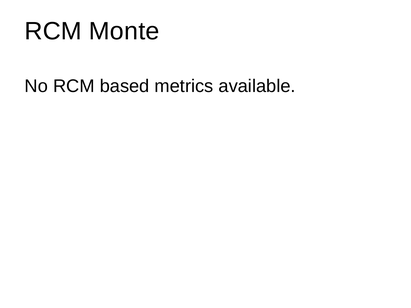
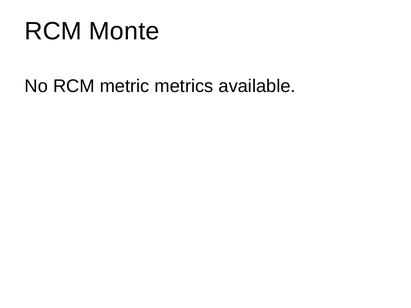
based: based -> metric
